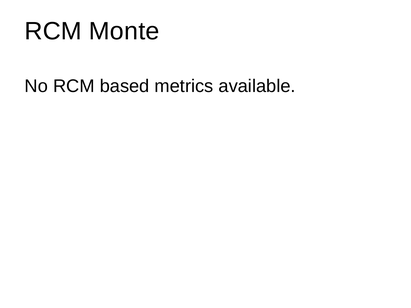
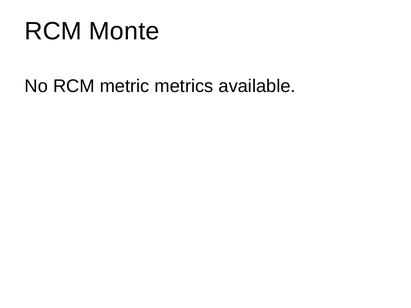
based: based -> metric
